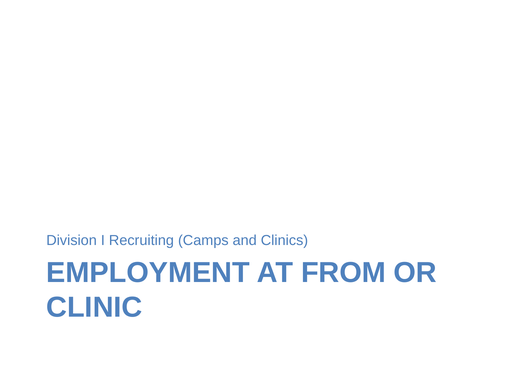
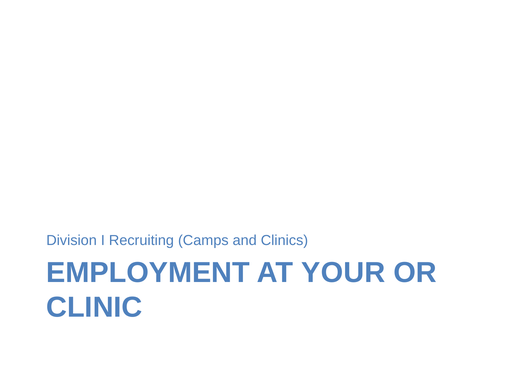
FROM: FROM -> YOUR
